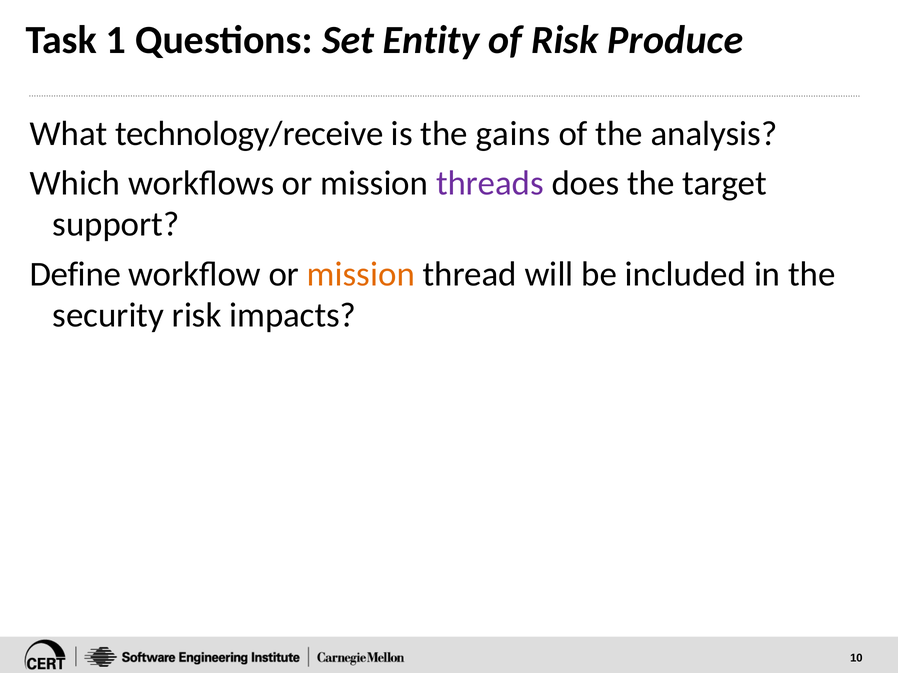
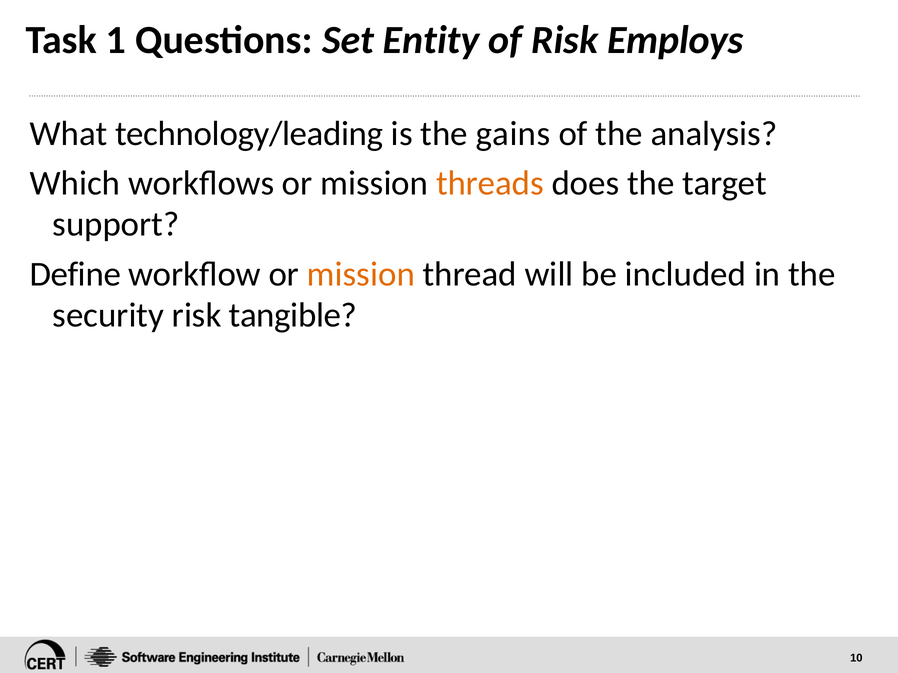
Produce: Produce -> Employs
technology/receive: technology/receive -> technology/leading
threads colour: purple -> orange
impacts: impacts -> tangible
